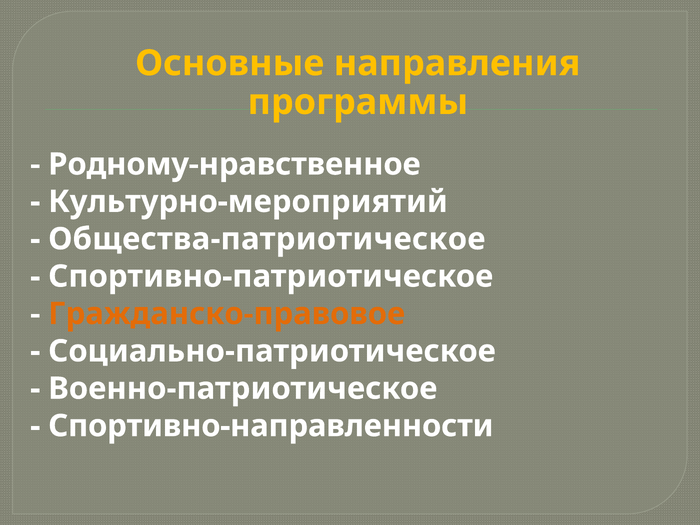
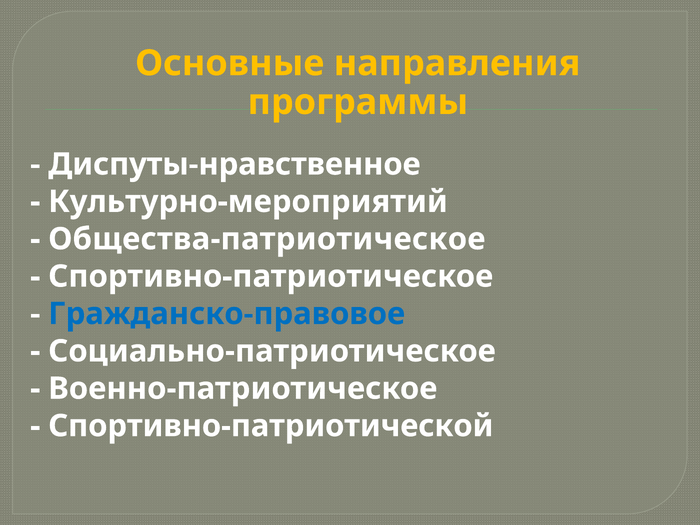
Родному-нравственное: Родному-нравственное -> Диспуты-нравственное
Гражданско-правовое colour: orange -> blue
Спортивно-направленности: Спортивно-направленности -> Спортивно-патриотической
